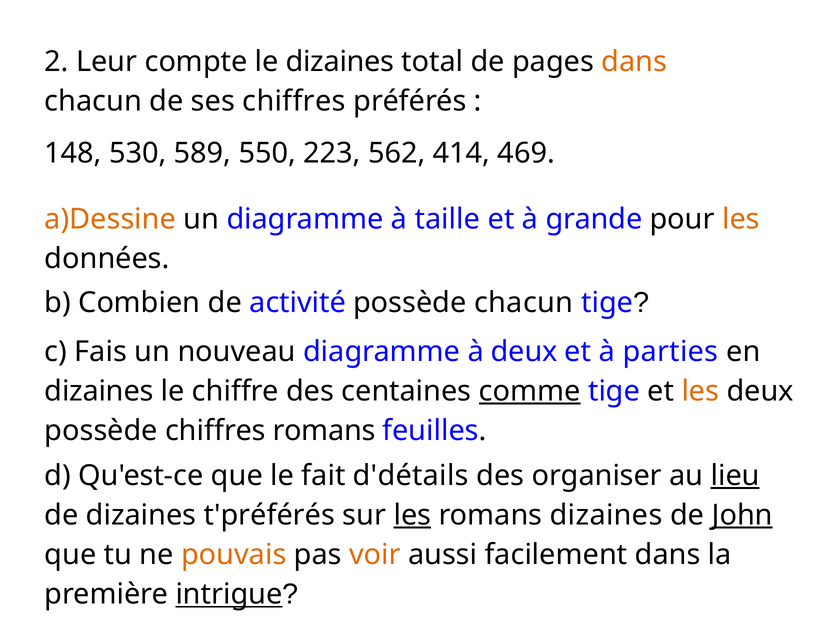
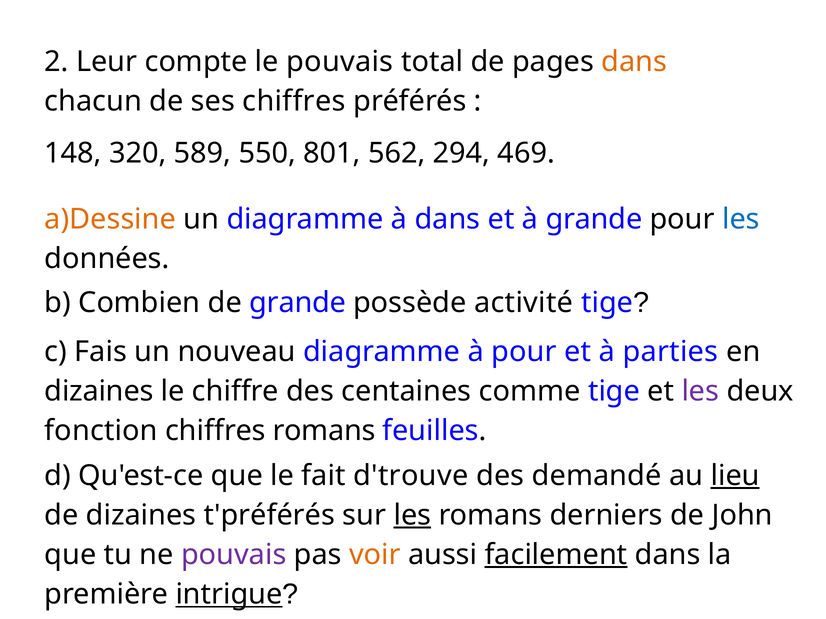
le dizaines: dizaines -> pouvais
530: 530 -> 320
223: 223 -> 801
414: 414 -> 294
à taille: taille -> dans
les at (741, 219) colour: orange -> blue
de activité: activité -> grande
possède chacun: chacun -> activité
à deux: deux -> pour
comme underline: present -> none
les at (700, 391) colour: orange -> purple
possède at (101, 431): possède -> fonction
d'détails: d'détails -> d'trouve
organiser: organiser -> demandé
romans dizaines: dizaines -> derniers
John underline: present -> none
pouvais at (234, 555) colour: orange -> purple
facilement underline: none -> present
